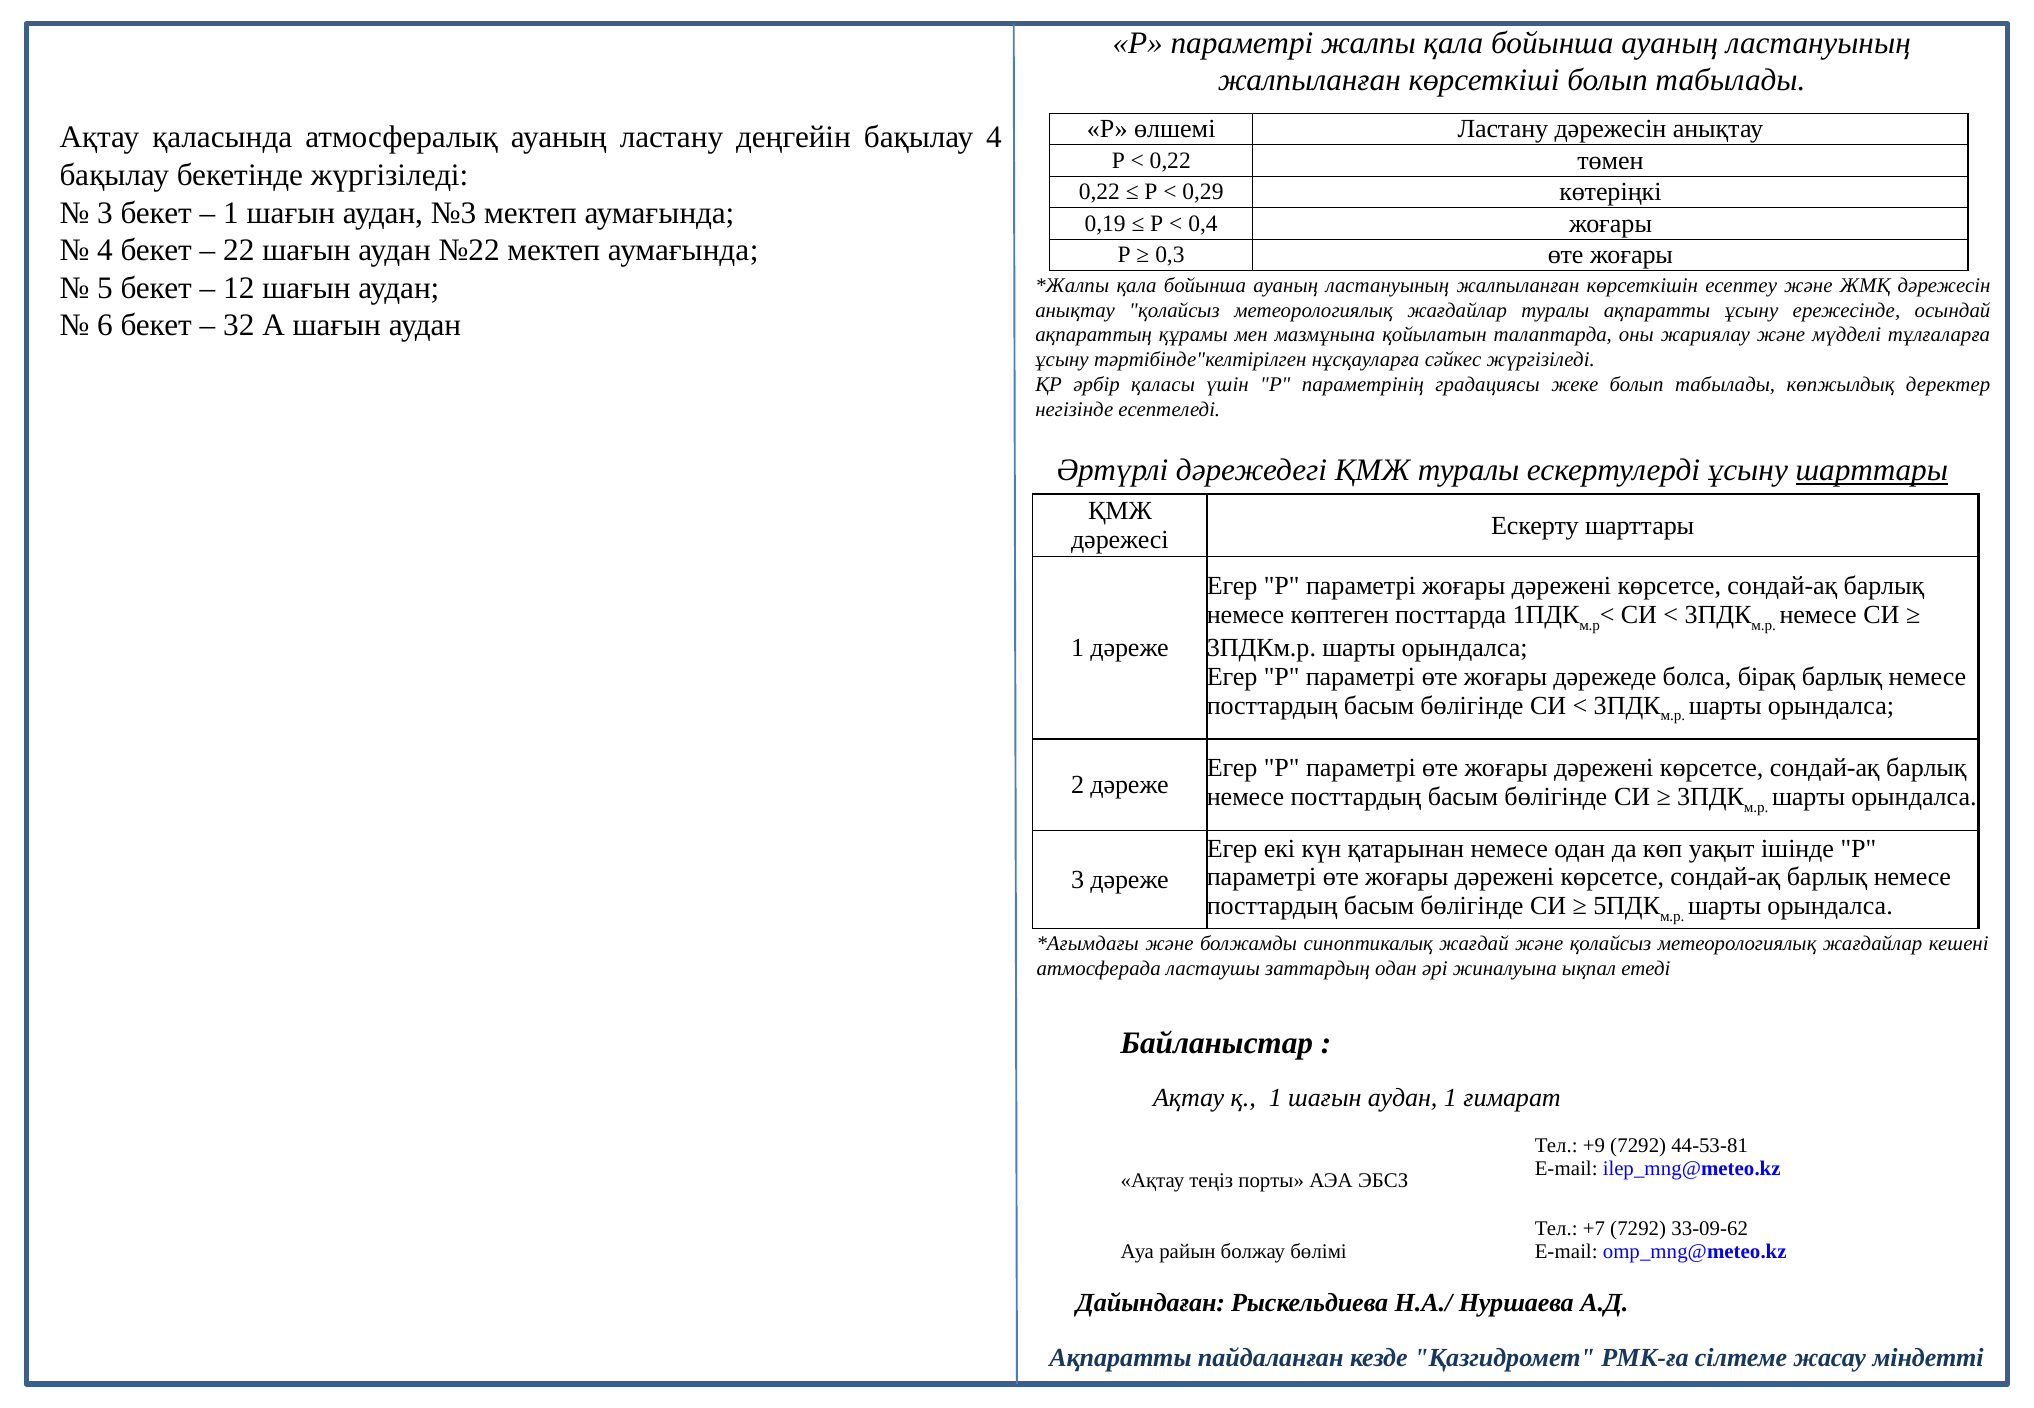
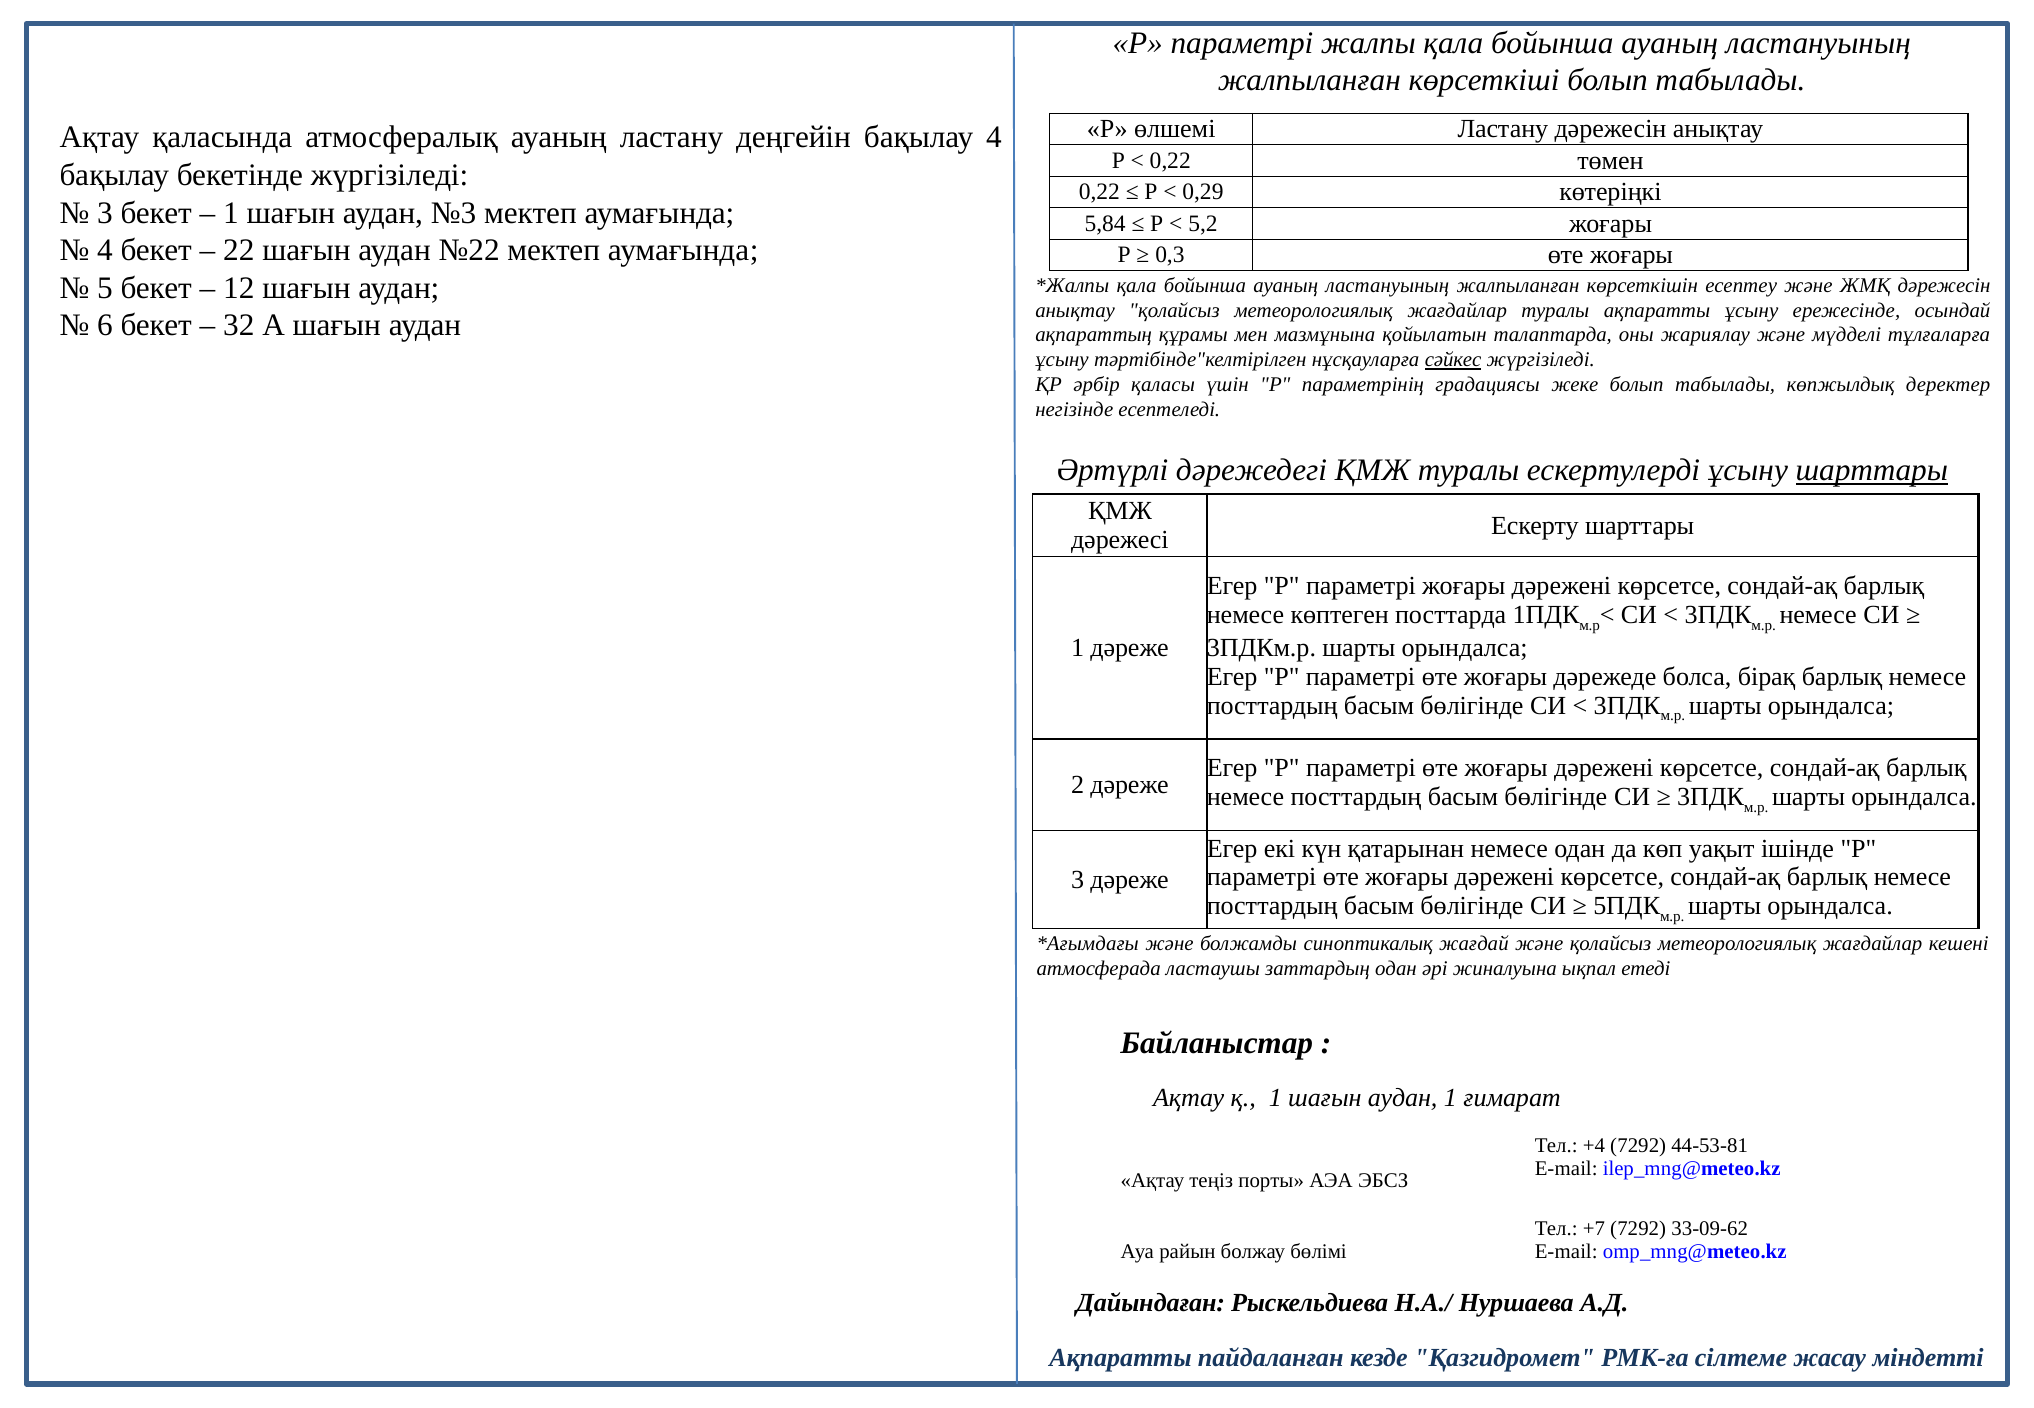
0,19: 0,19 -> 5,84
0,4: 0,4 -> 5,2
сәйкес underline: none -> present
+9: +9 -> +4
